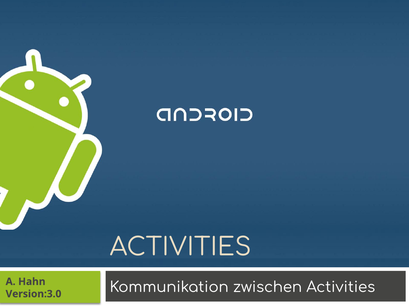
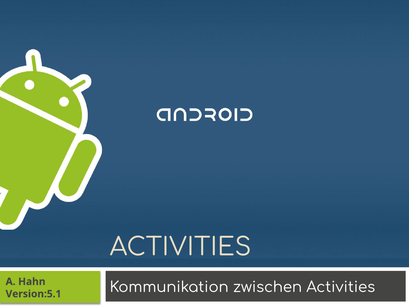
Version:3.0: Version:3.0 -> Version:5.1
